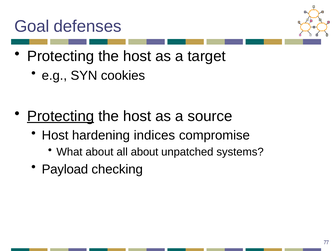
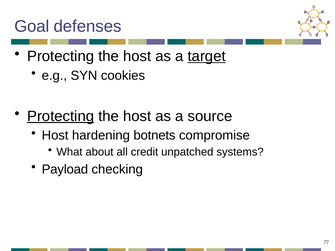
target underline: none -> present
indices: indices -> botnets
all about: about -> credit
